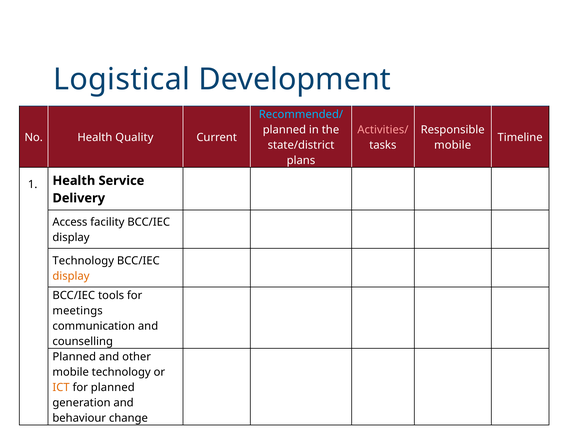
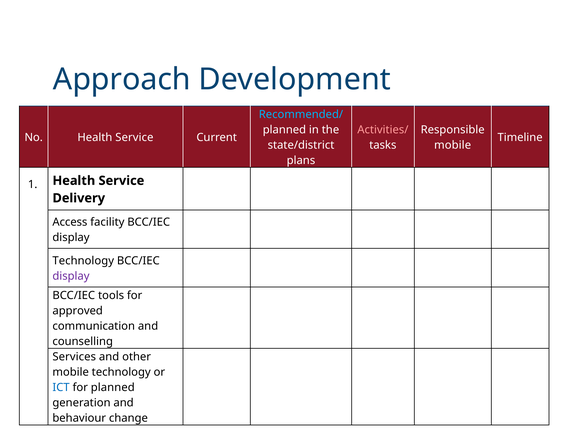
Logistical: Logistical -> Approach
No Health Quality: Quality -> Service
display at (71, 276) colour: orange -> purple
meetings: meetings -> approved
Planned at (74, 356): Planned -> Services
ICT colour: orange -> blue
